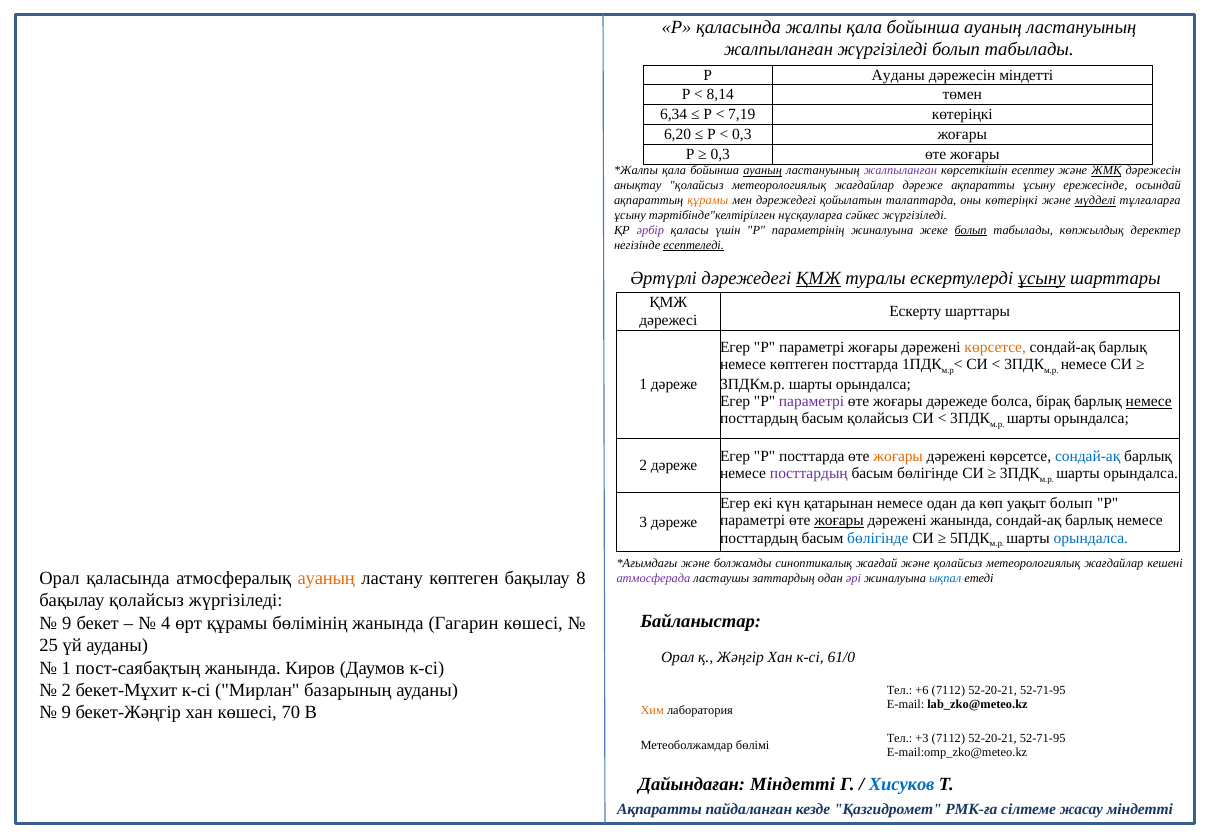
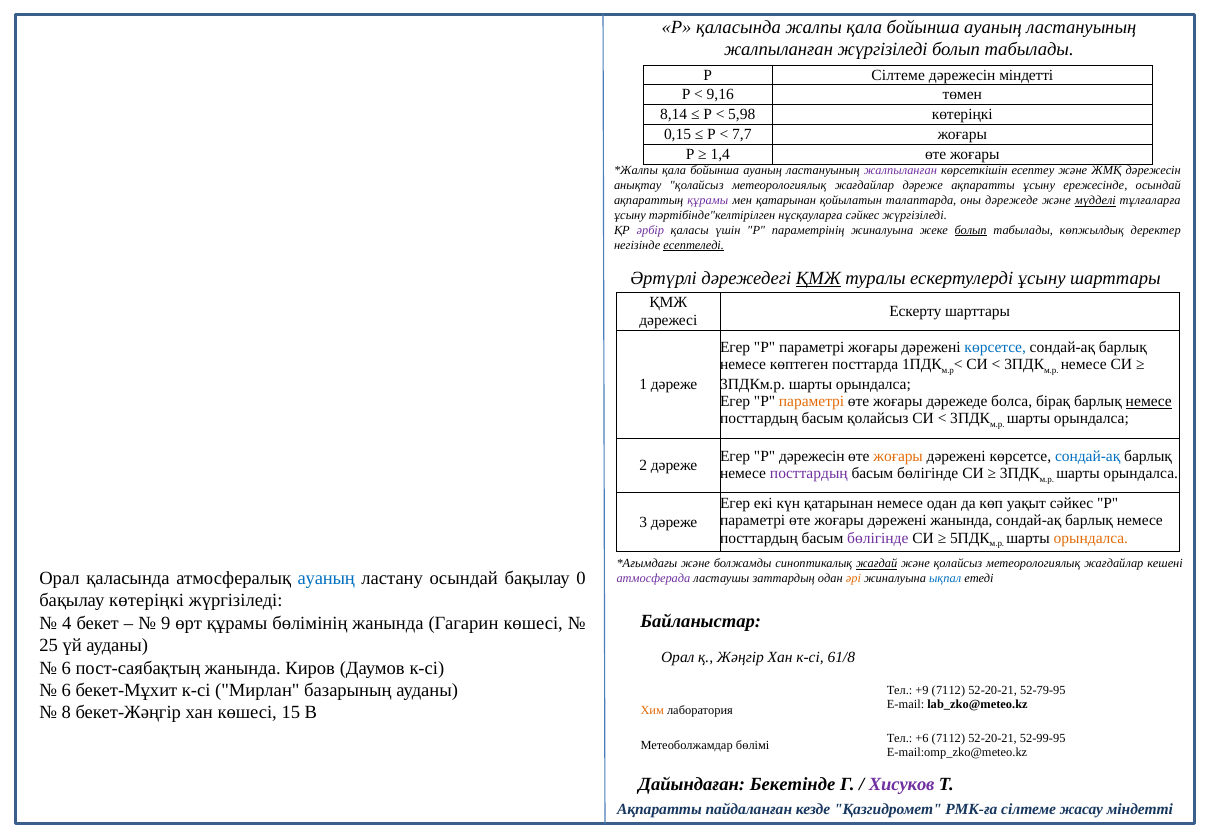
Р Ауданы: Ауданы -> Сілтеме
8,14: 8,14 -> 9,16
6,34: 6,34 -> 8,14
7,19: 7,19 -> 5,98
6,20: 6,20 -> 0,15
0,3 at (742, 134): 0,3 -> 7,7
0,3 at (720, 154): 0,3 -> 1,4
ауаның at (763, 171) underline: present -> none
ЖМҚ underline: present -> none
құрамы at (708, 201) colour: orange -> purple
мен дәрежедегі: дәрежедегі -> қатарынан
оны көтеріңкі: көтеріңкі -> дәрежеде
ұсыну at (1042, 279) underline: present -> none
көрсетсе at (995, 347) colour: orange -> blue
параметрі at (812, 401) colour: purple -> orange
Р посттарда: посттарда -> дәрежесін
уақыт болып: болып -> сәйкес
жоғары at (839, 521) underline: present -> none
бөлігінде at (878, 538) colour: blue -> purple
орындалса at (1091, 538) colour: blue -> orange
жағдай underline: none -> present
ауаның at (326, 578) colour: orange -> blue
ластану көптеген: көптеген -> осындай
8: 8 -> 0
әрі colour: purple -> orange
бақылау қолайсыз: қолайсыз -> көтеріңкі
9 at (67, 623): 9 -> 4
4: 4 -> 9
61/0: 61/0 -> 61/8
1 at (66, 668): 1 -> 6
2 at (66, 690): 2 -> 6
+6: +6 -> +9
52-71-95 at (1043, 690): 52-71-95 -> 52-79-95
9 at (66, 712): 9 -> 8
70: 70 -> 15
+3: +3 -> +6
52-71-95 at (1043, 738): 52-71-95 -> 52-99-95
Дайындаған Міндетті: Міндетті -> Бекетінде
Хисуков colour: blue -> purple
